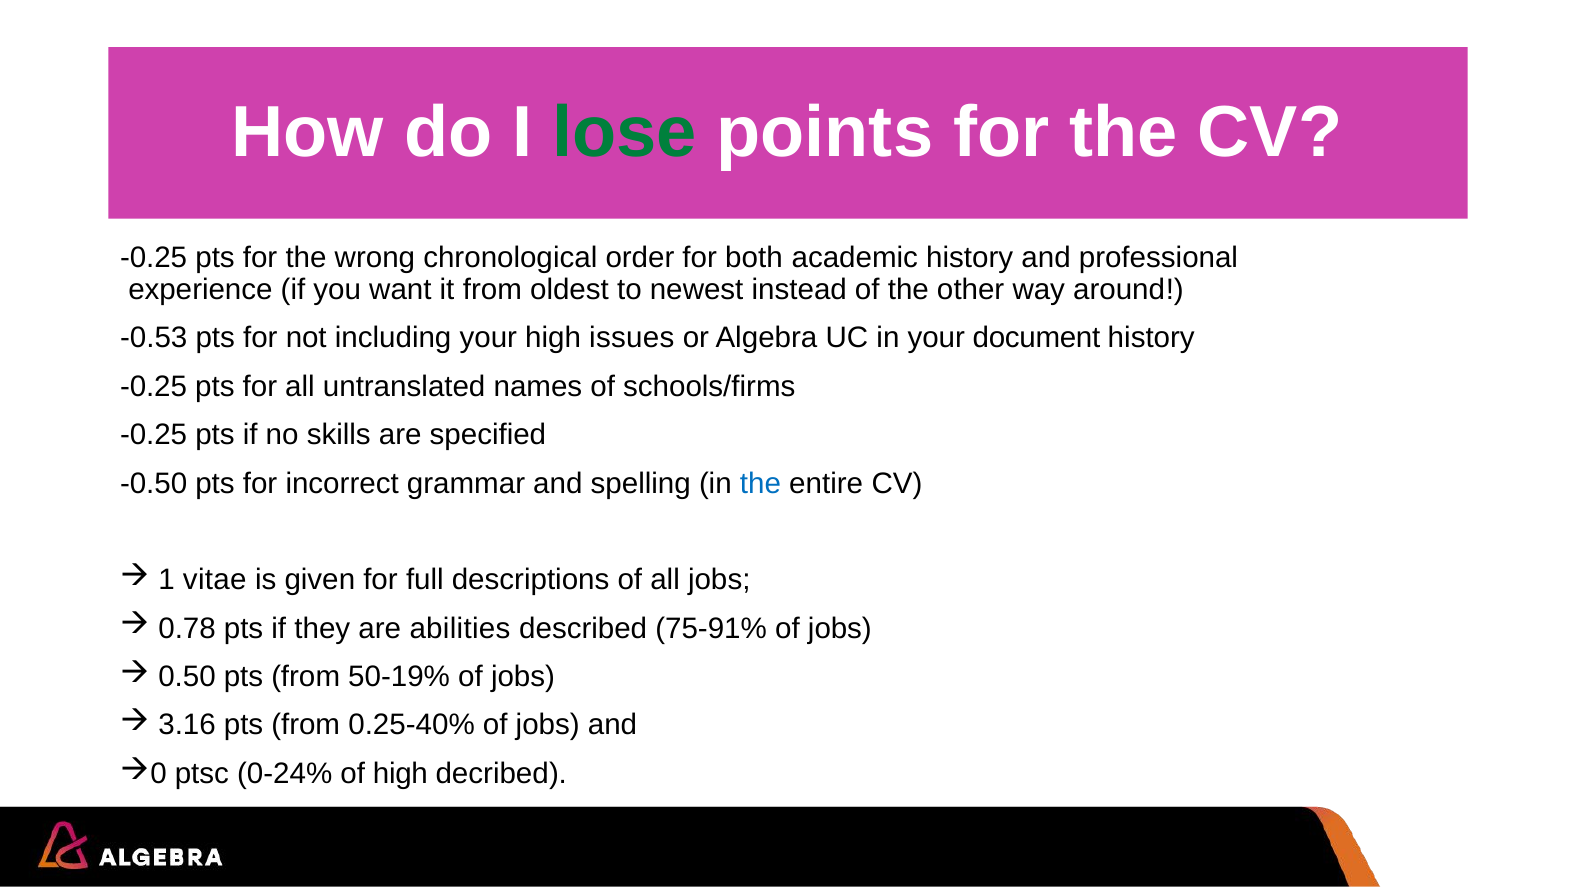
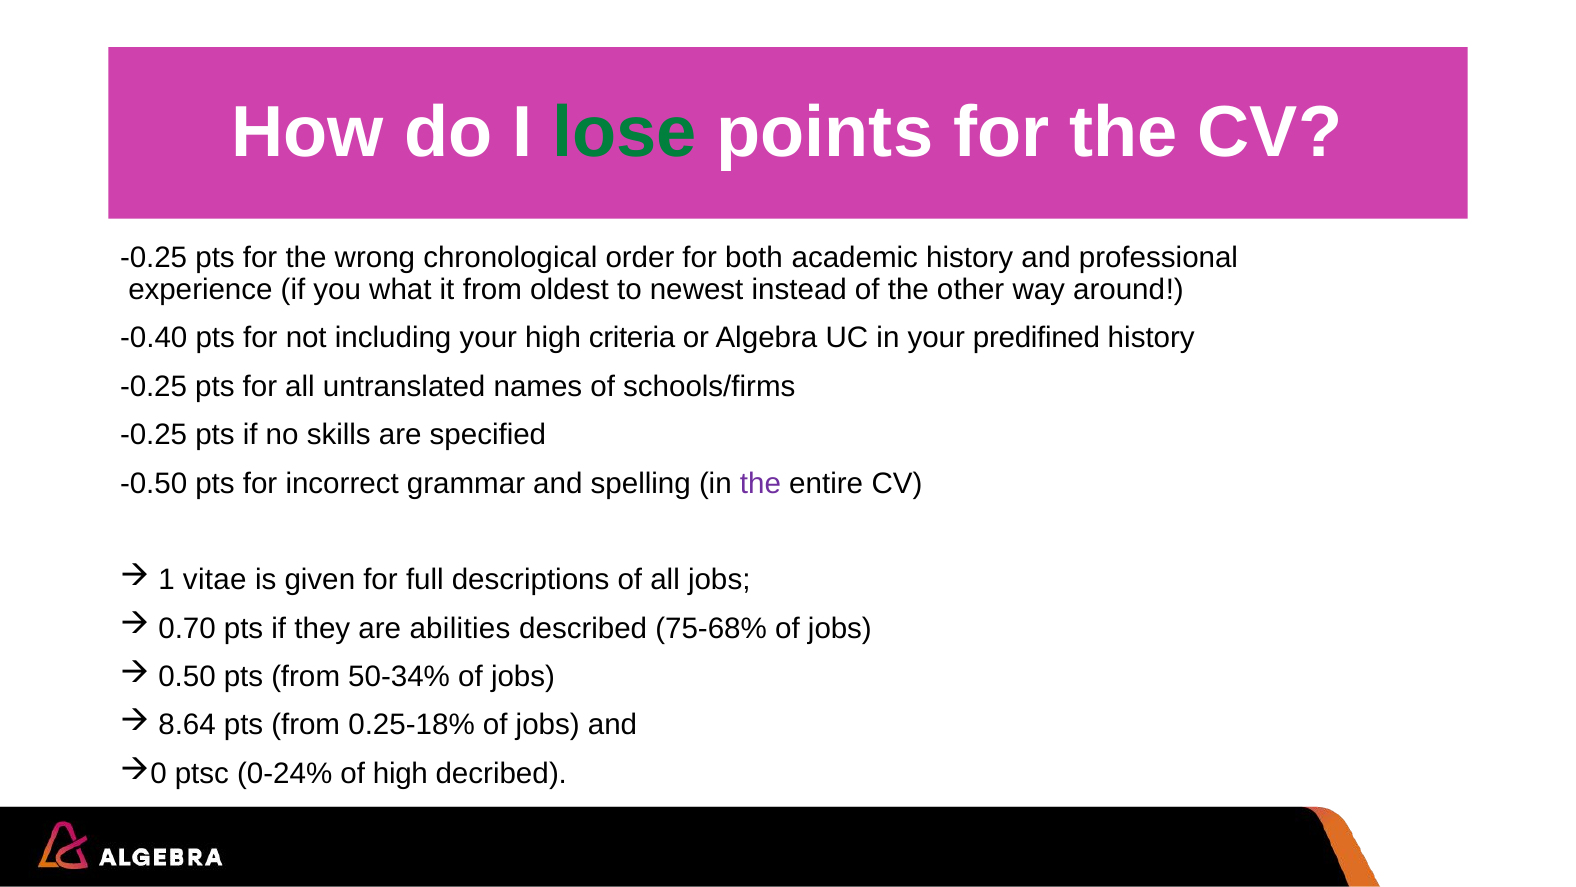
want: want -> what
-0.53: -0.53 -> -0.40
issues: issues -> criteria
document: document -> predifined
the at (761, 483) colour: blue -> purple
0.78: 0.78 -> 0.70
75-91%: 75-91% -> 75-68%
50-19%: 50-19% -> 50-34%
3.16: 3.16 -> 8.64
0.25-40%: 0.25-40% -> 0.25-18%
